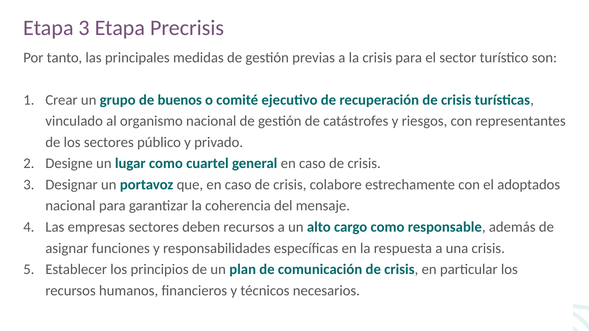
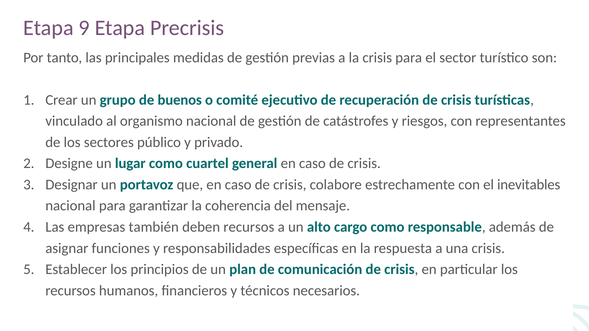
Etapa 3: 3 -> 9
adoptados: adoptados -> inevitables
empresas sectores: sectores -> también
